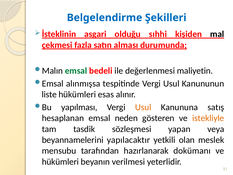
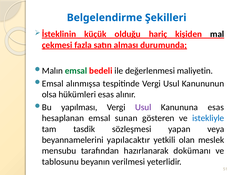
asgari: asgari -> küçük
sıhhi: sıhhi -> hariç
liste: liste -> olsa
Usul at (143, 107) colour: orange -> purple
Kanununa satış: satış -> esas
neden: neden -> sunan
istekliyle colour: orange -> blue
hükümleri at (60, 162): hükümleri -> tablosunu
